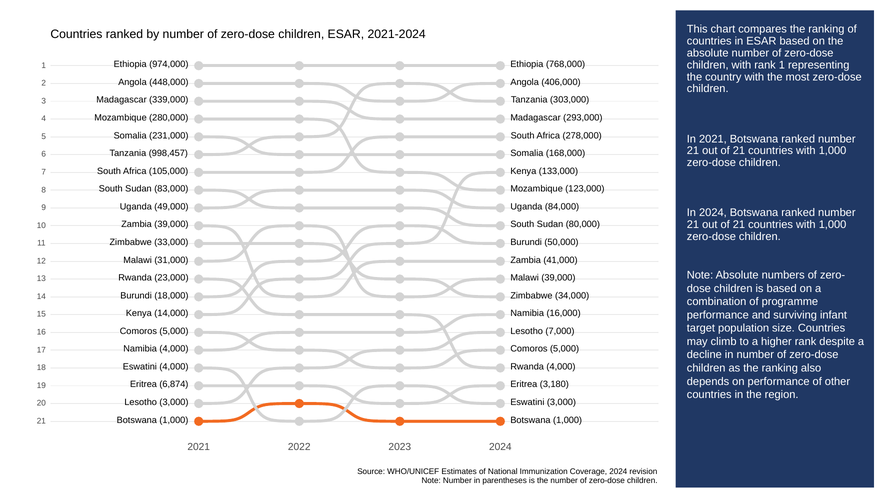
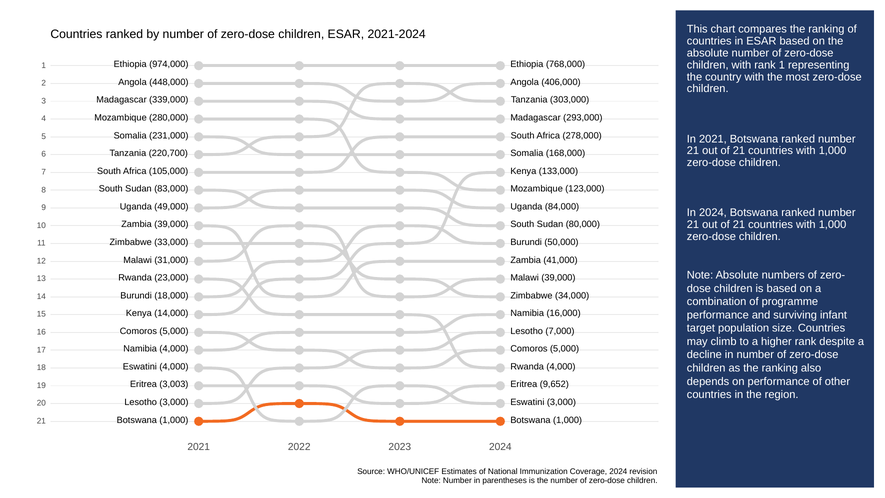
998,457: 998,457 -> 220,700
6,874: 6,874 -> 3,003
3,180: 3,180 -> 9,652
